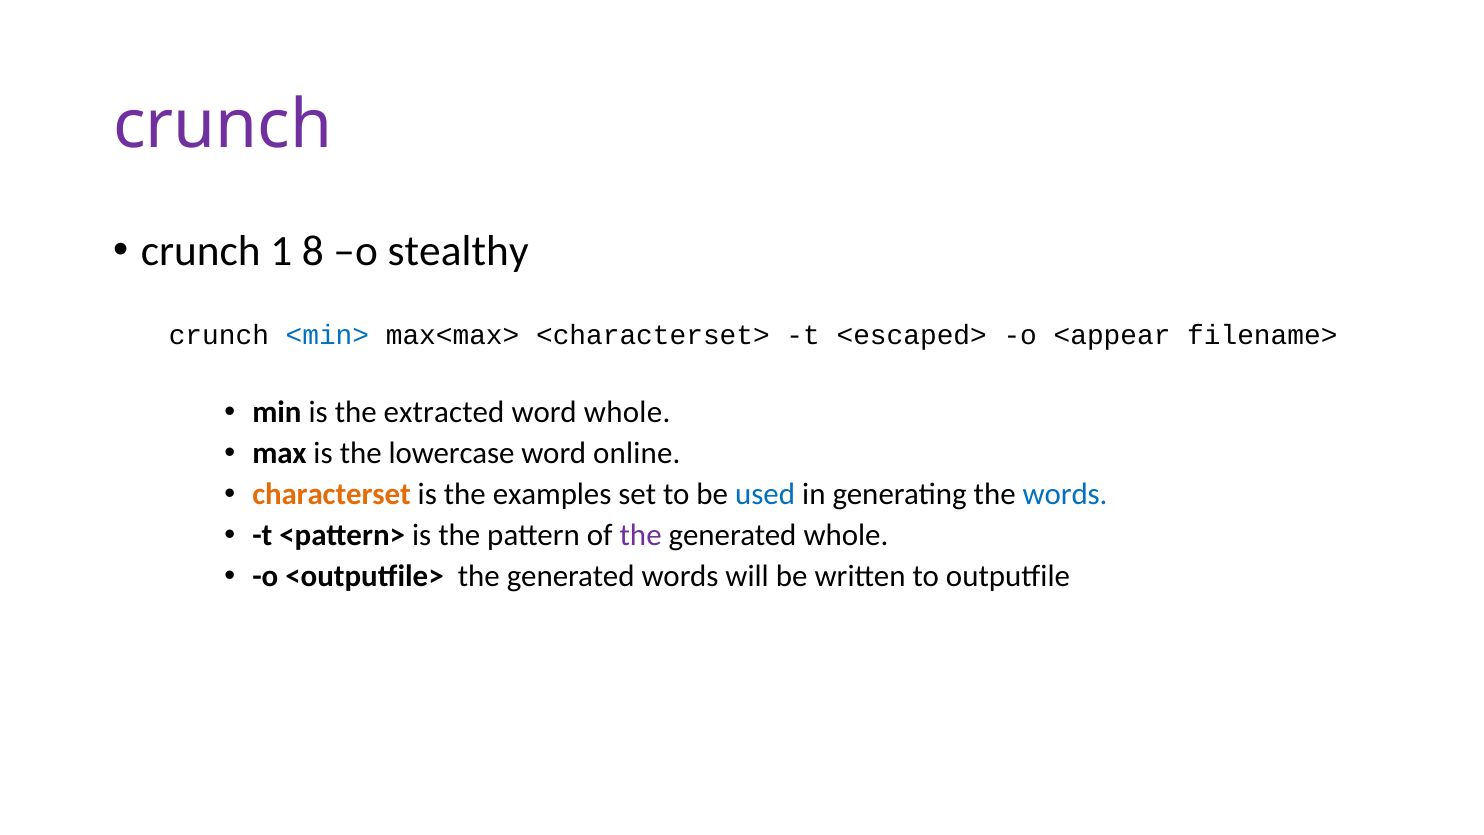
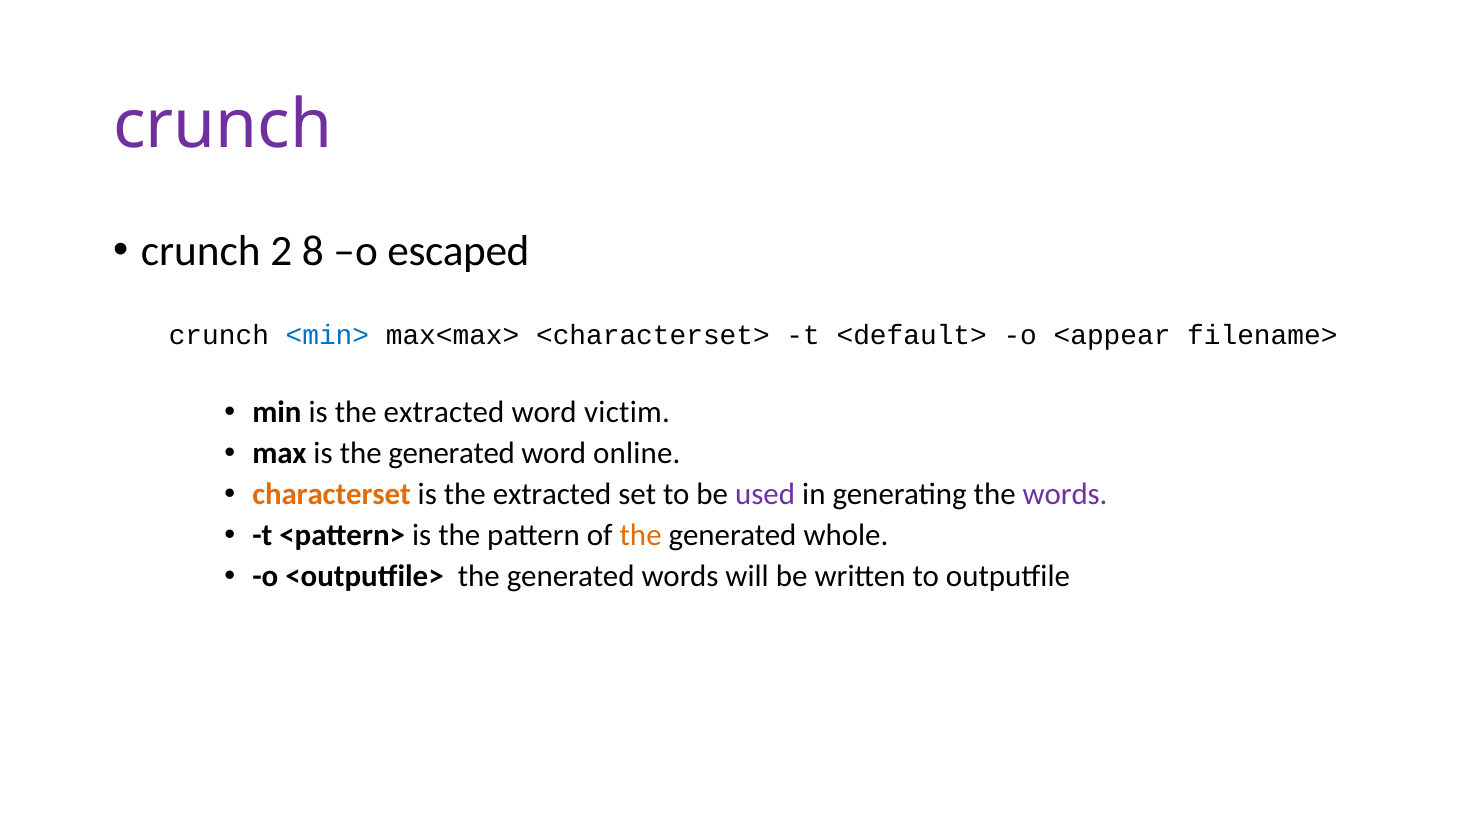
1: 1 -> 2
stealthy: stealthy -> escaped
<escaped>: <escaped> -> <default>
word whole: whole -> victim
is the lowercase: lowercase -> generated
examples at (552, 494): examples -> extracted
used colour: blue -> purple
words at (1065, 494) colour: blue -> purple
the at (641, 535) colour: purple -> orange
